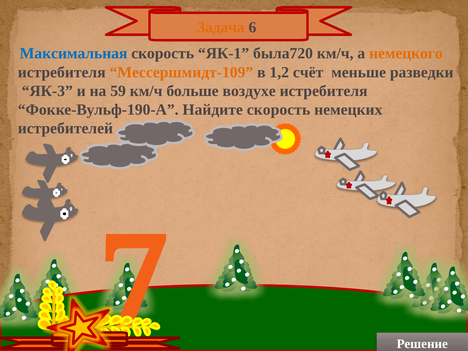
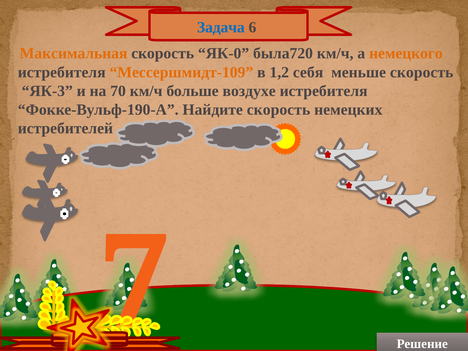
Задача colour: orange -> blue
Максимальная colour: blue -> orange
ЯК-1: ЯК-1 -> ЯК-0
счёт: счёт -> себя
меньше разведки: разведки -> скорость
59: 59 -> 70
